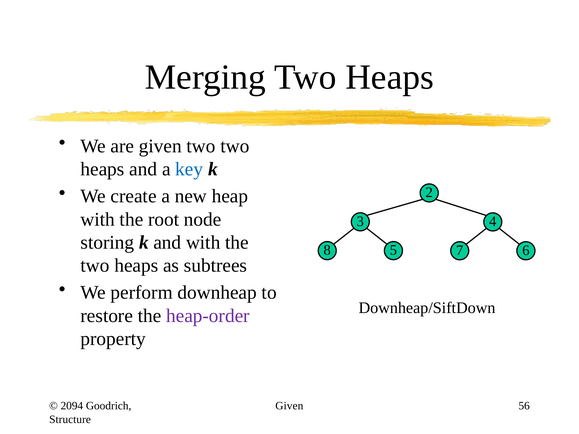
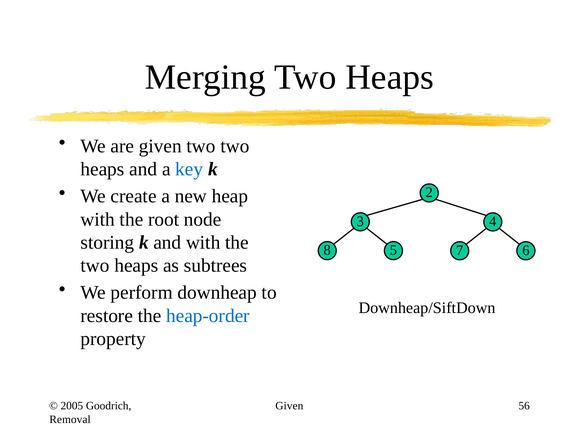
heap-order colour: purple -> blue
2094: 2094 -> 2005
Structure: Structure -> Removal
